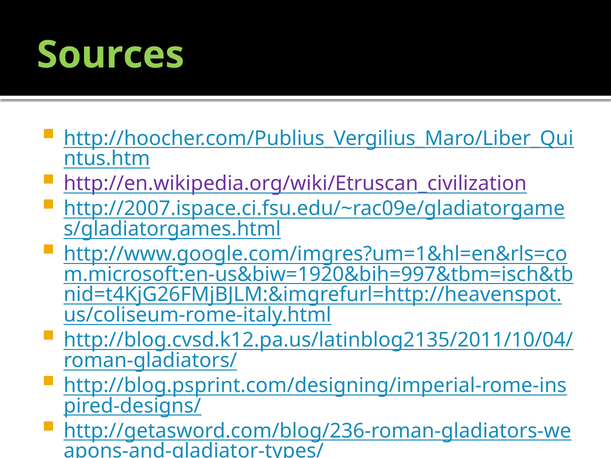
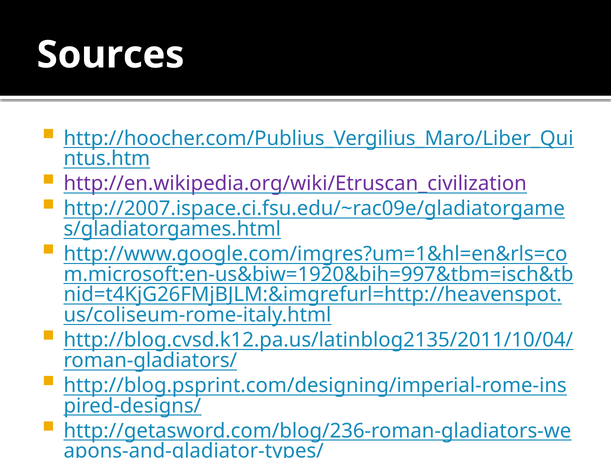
Sources colour: light green -> white
